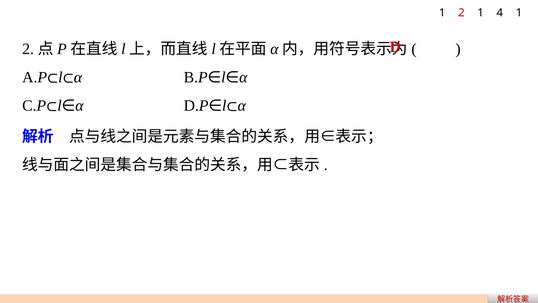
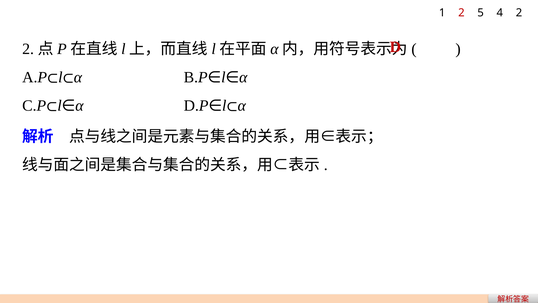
2 1: 1 -> 5
4 1: 1 -> 2
